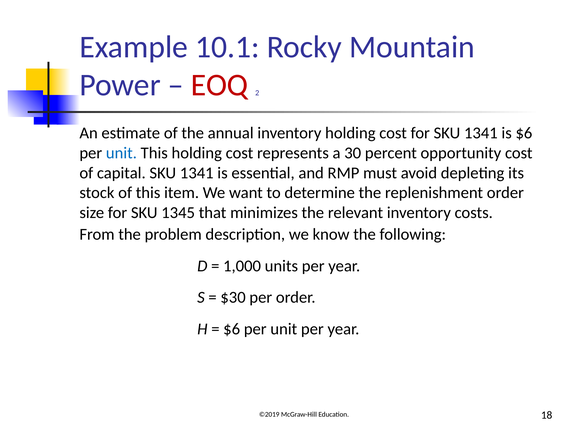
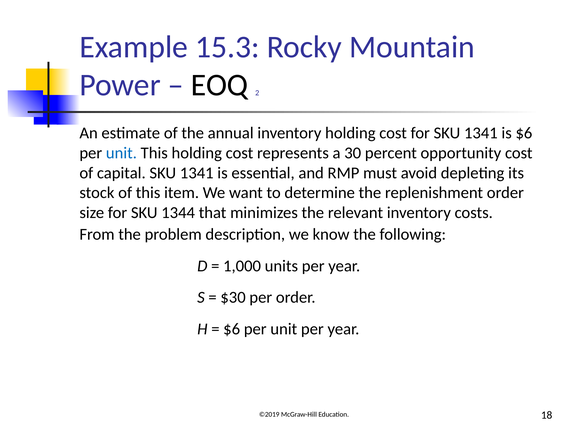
10.1: 10.1 -> 15.3
EOQ colour: red -> black
1345: 1345 -> 1344
